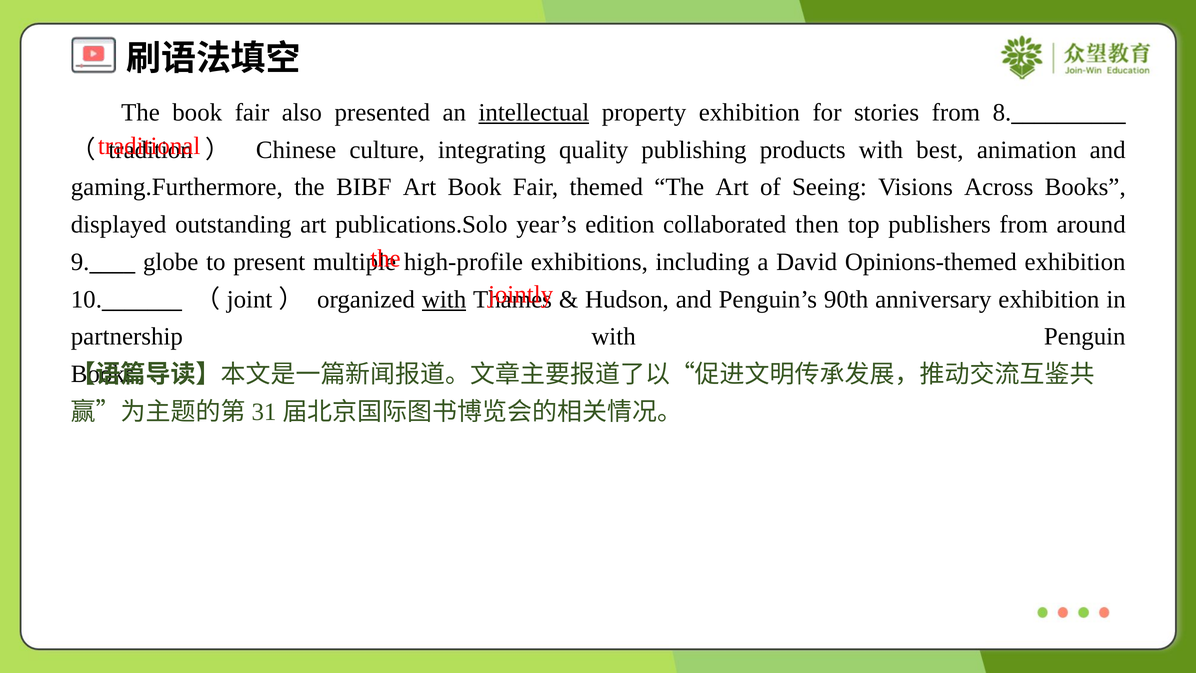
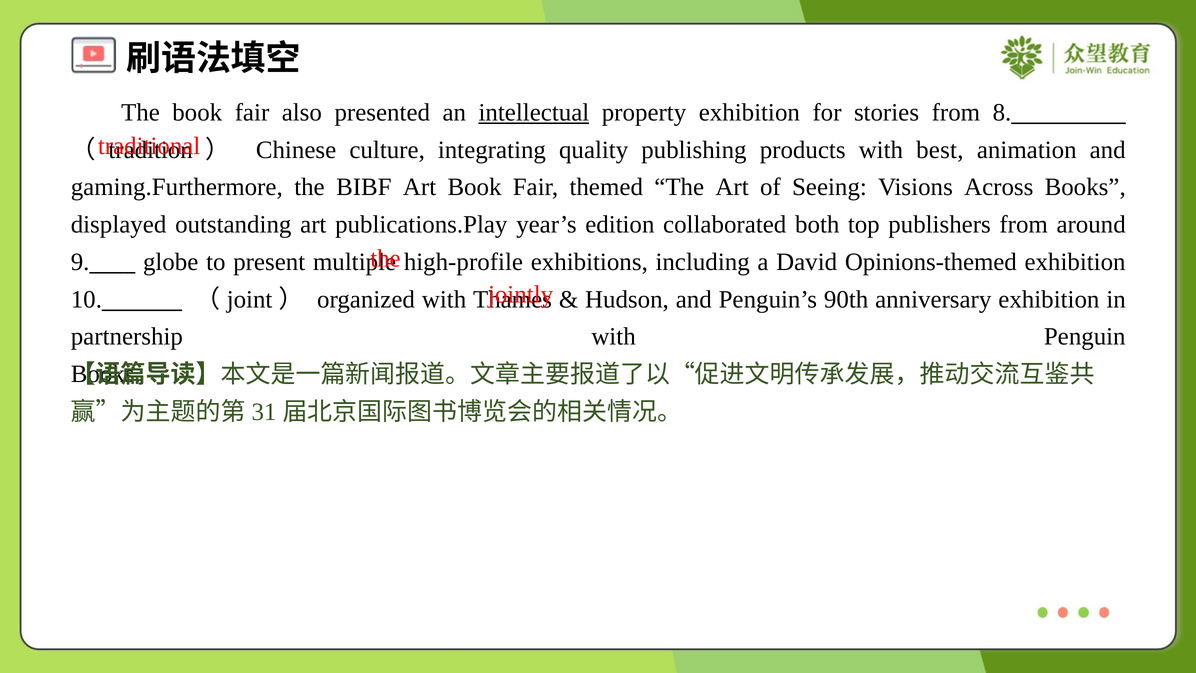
publications.Solo: publications.Solo -> publications.Play
then: then -> both
with at (444, 299) underline: present -> none
